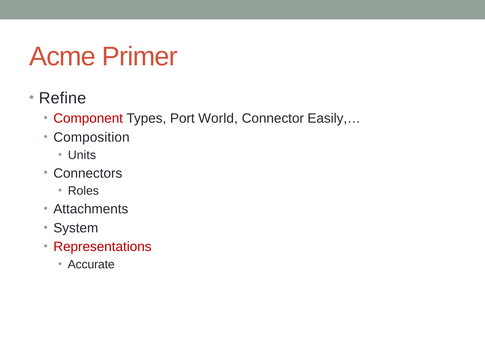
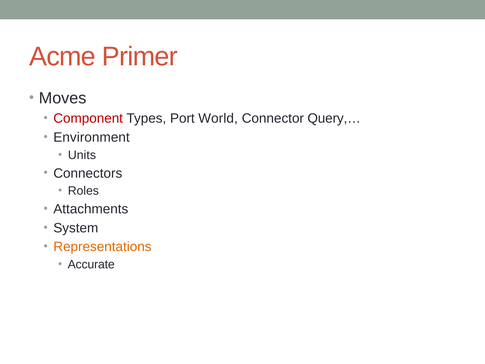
Refine: Refine -> Moves
Easily,…: Easily,… -> Query,…
Composition: Composition -> Environment
Representations colour: red -> orange
